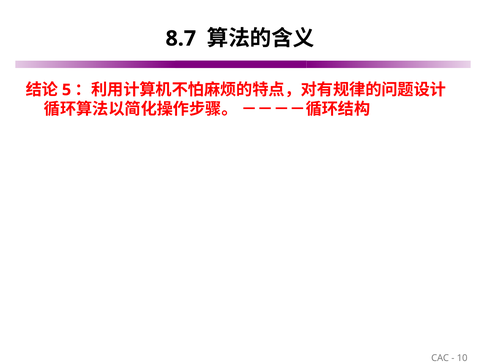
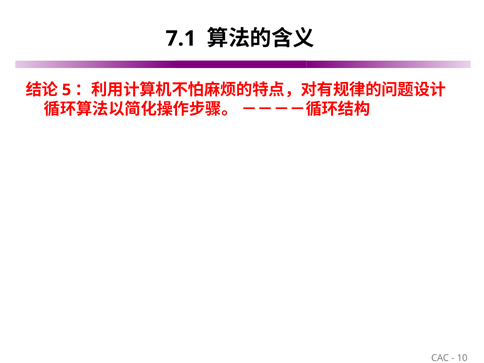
8.7: 8.7 -> 7.1
